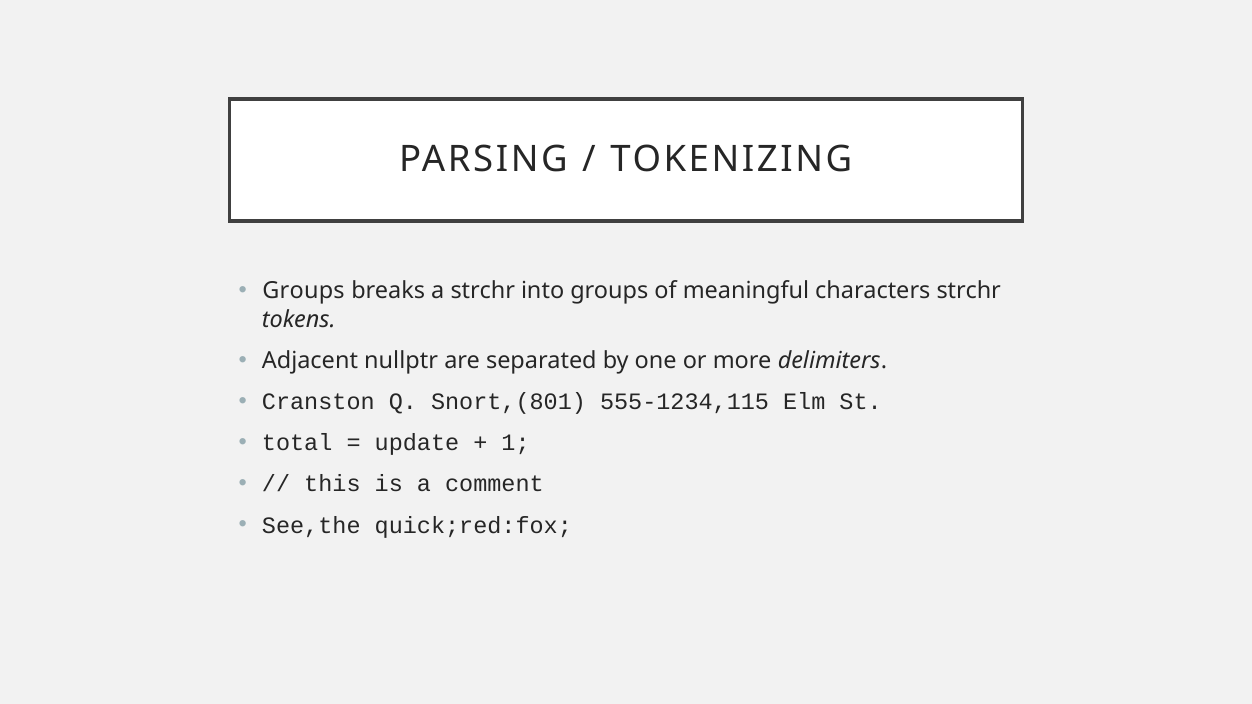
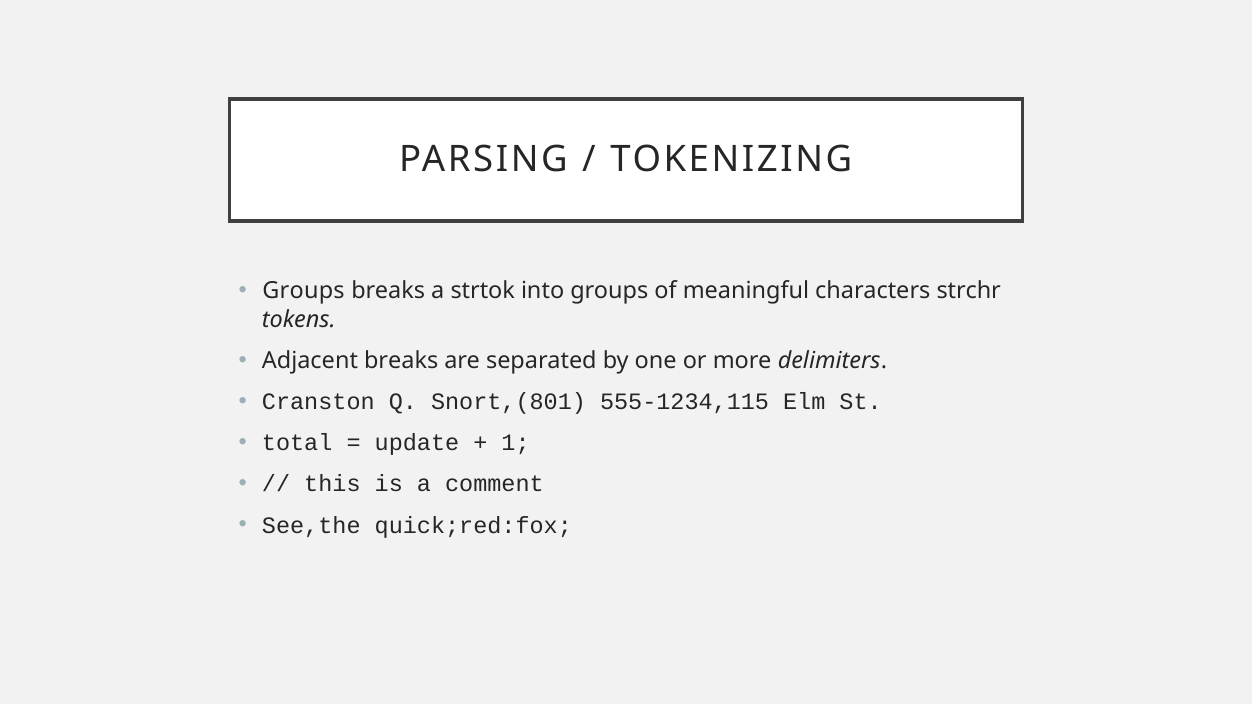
a strchr: strchr -> strtok
Adjacent nullptr: nullptr -> breaks
